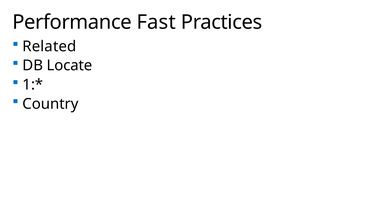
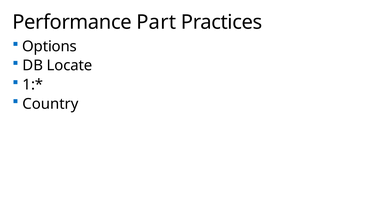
Fast: Fast -> Part
Related: Related -> Options
